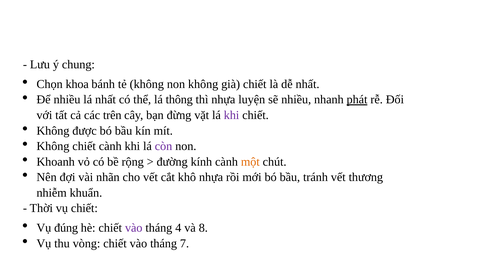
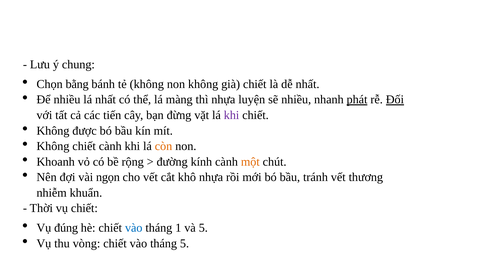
khoa: khoa -> bằng
thông: thông -> màng
Đối underline: none -> present
trên: trên -> tiến
còn colour: purple -> orange
nhãn: nhãn -> ngọn
vào at (134, 228) colour: purple -> blue
4: 4 -> 1
và 8: 8 -> 5
tháng 7: 7 -> 5
